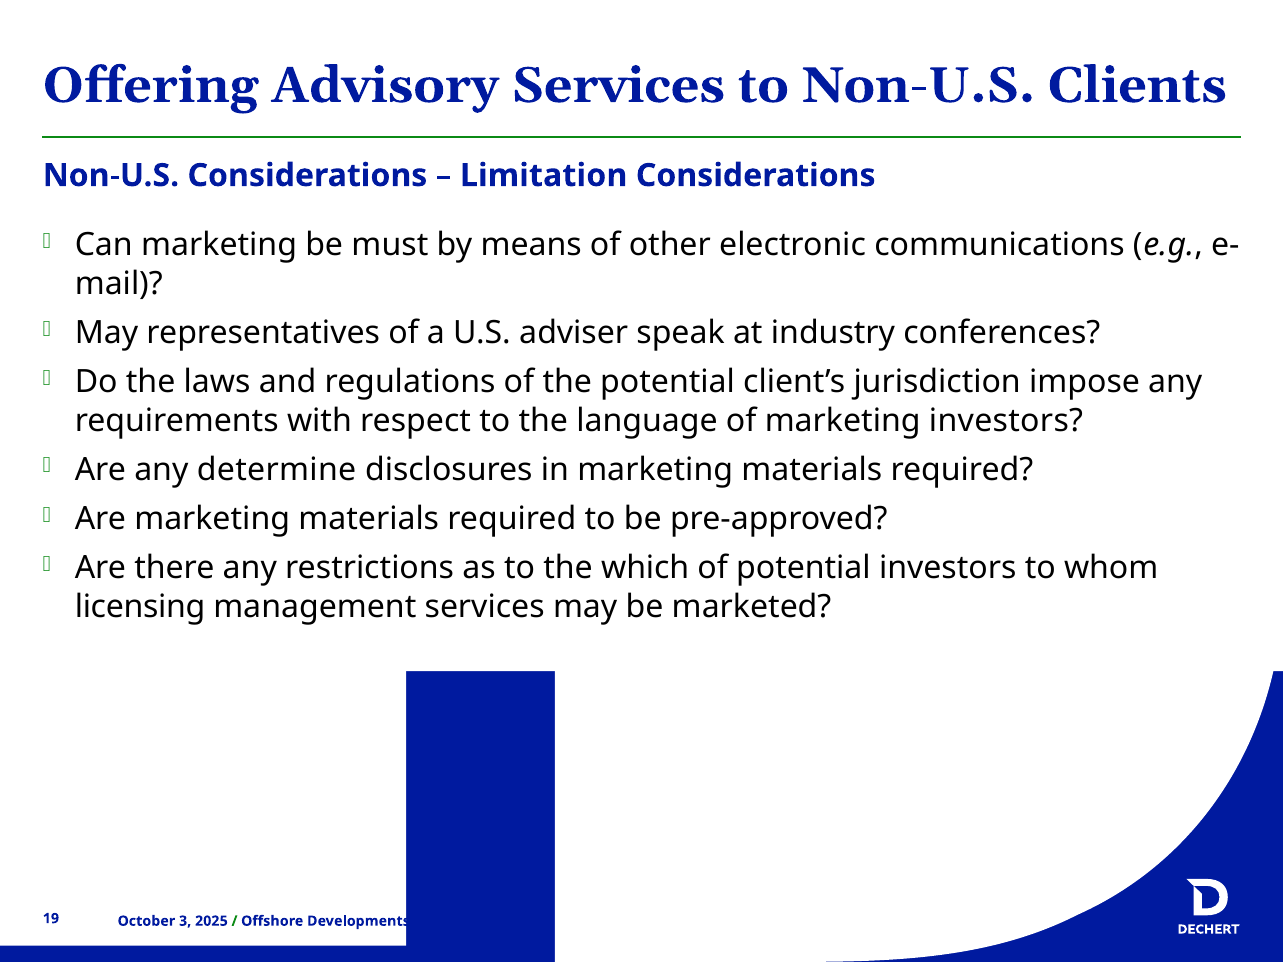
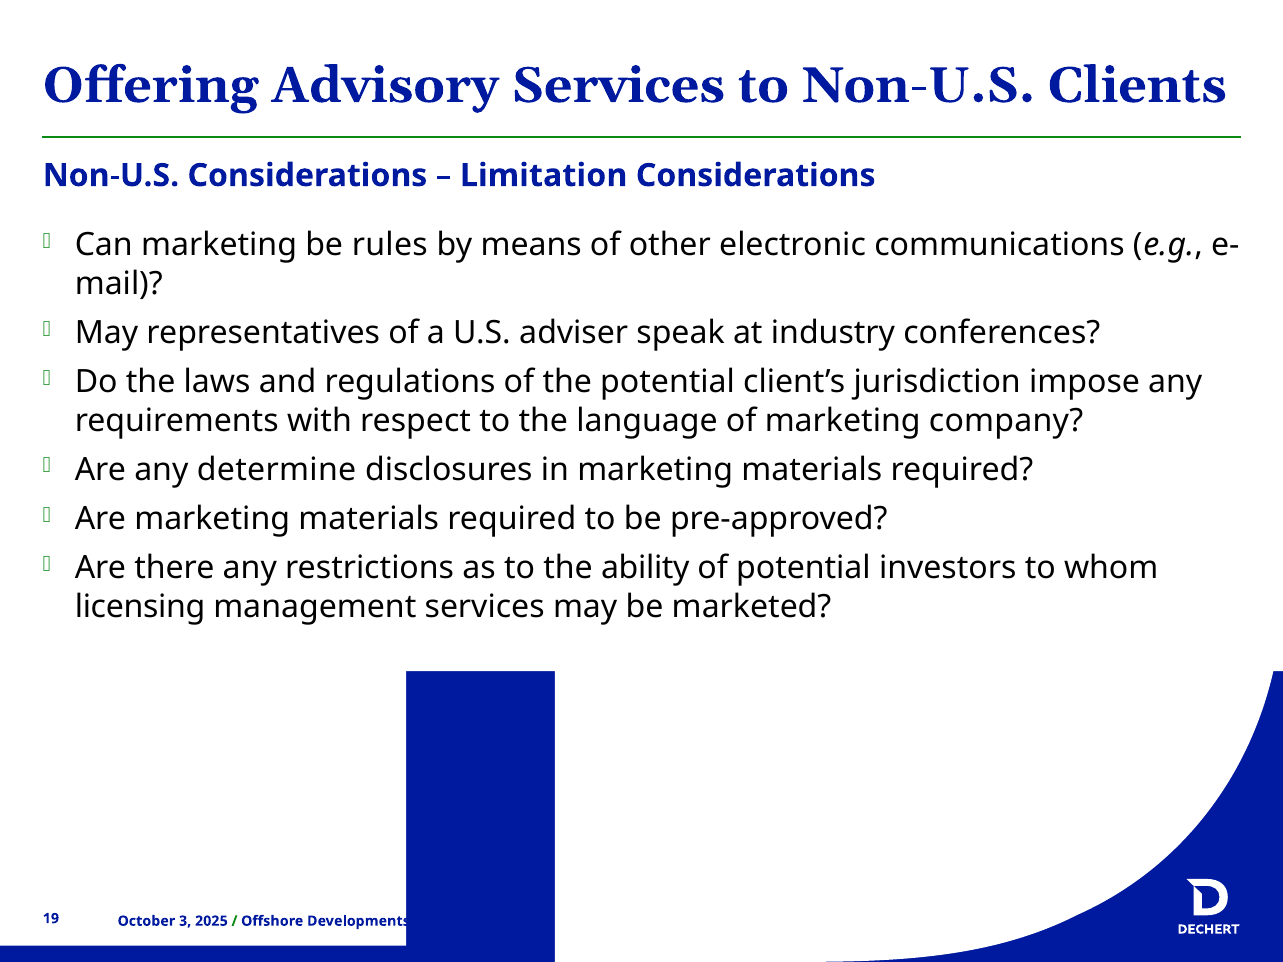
must: must -> rules
marketing investors: investors -> company
which: which -> ability
